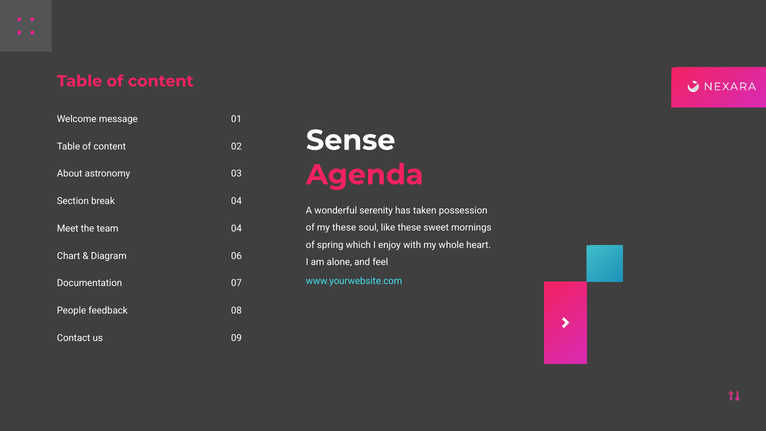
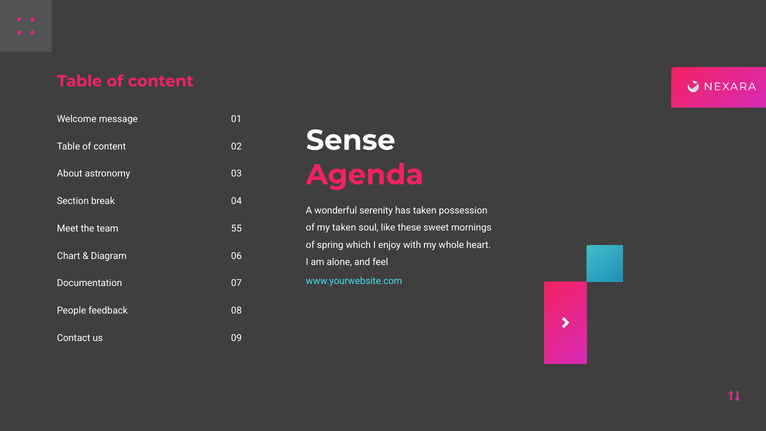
my these: these -> taken
team 04: 04 -> 55
